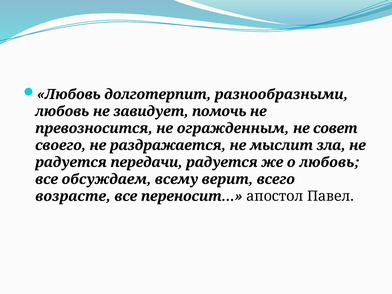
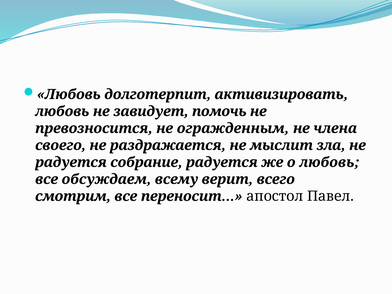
разнообразными: разнообразными -> активизировать
совет: совет -> члена
передачи: передачи -> собрание
возрасте: возрасте -> смотрим
